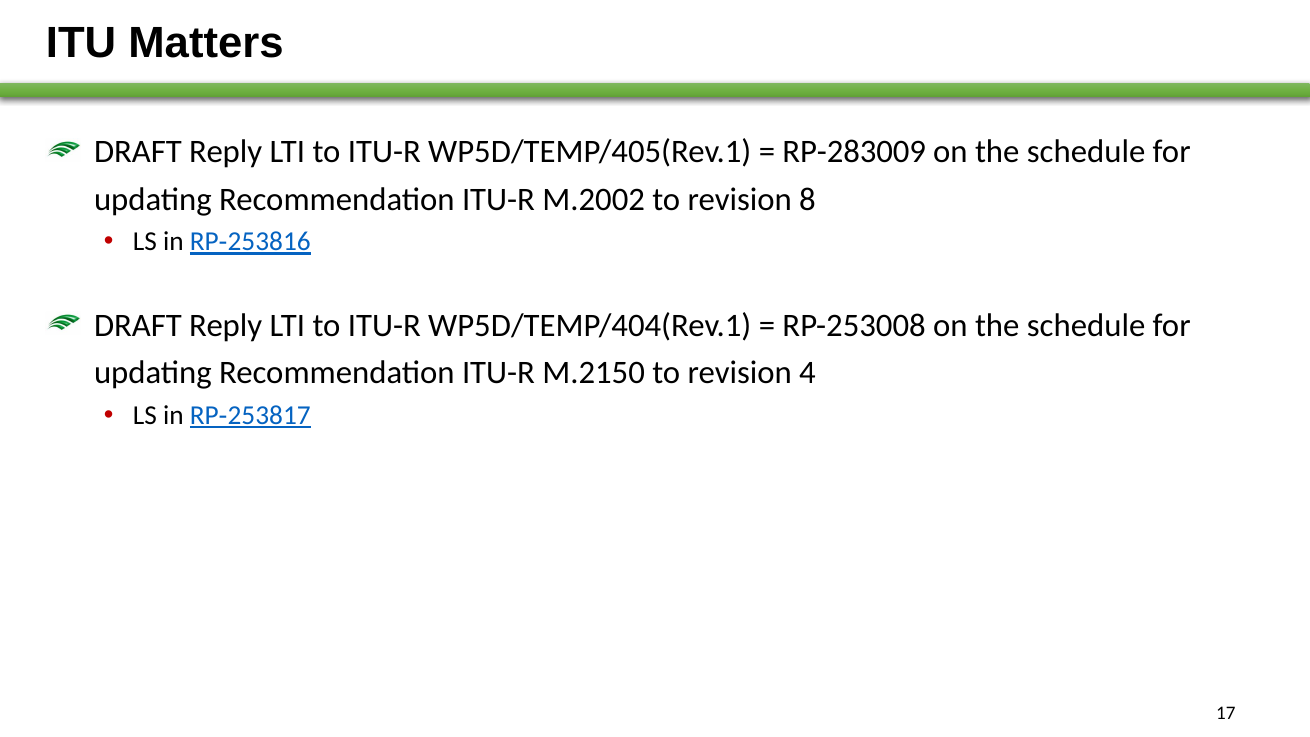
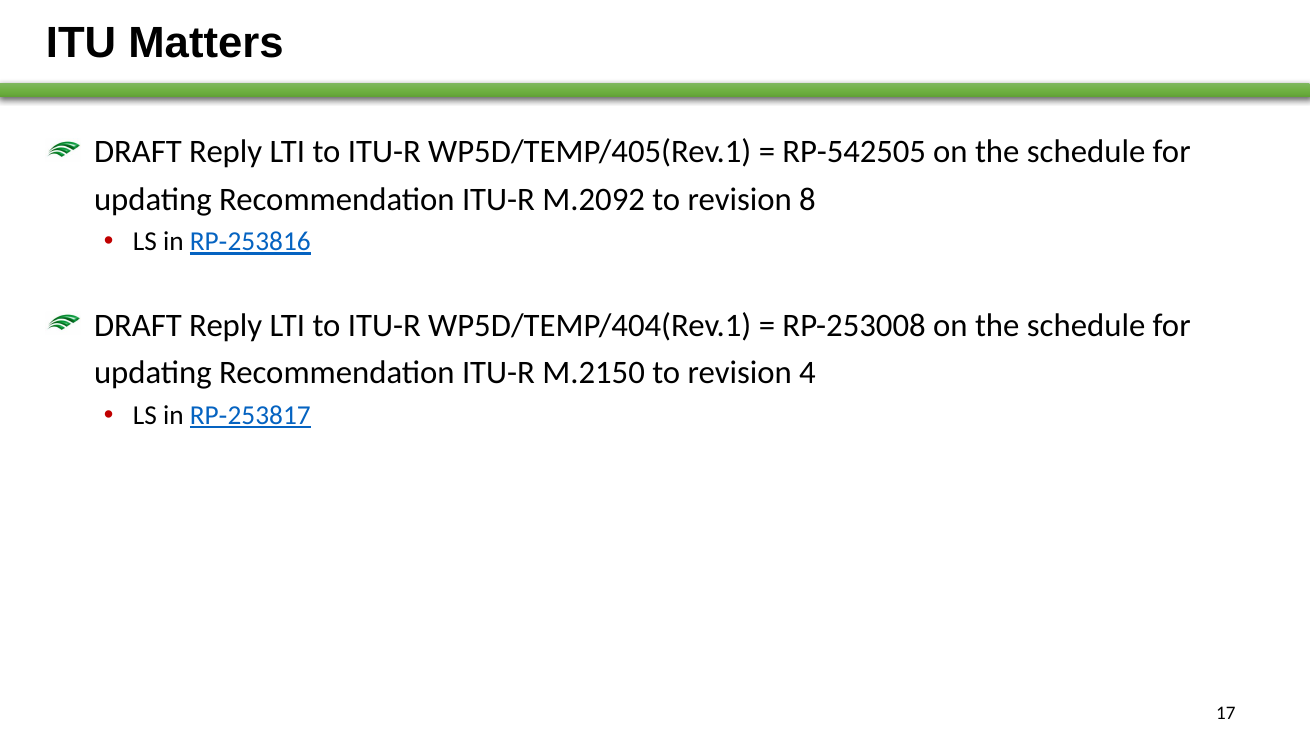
RP-283009: RP-283009 -> RP-542505
M.2002: M.2002 -> M.2092
